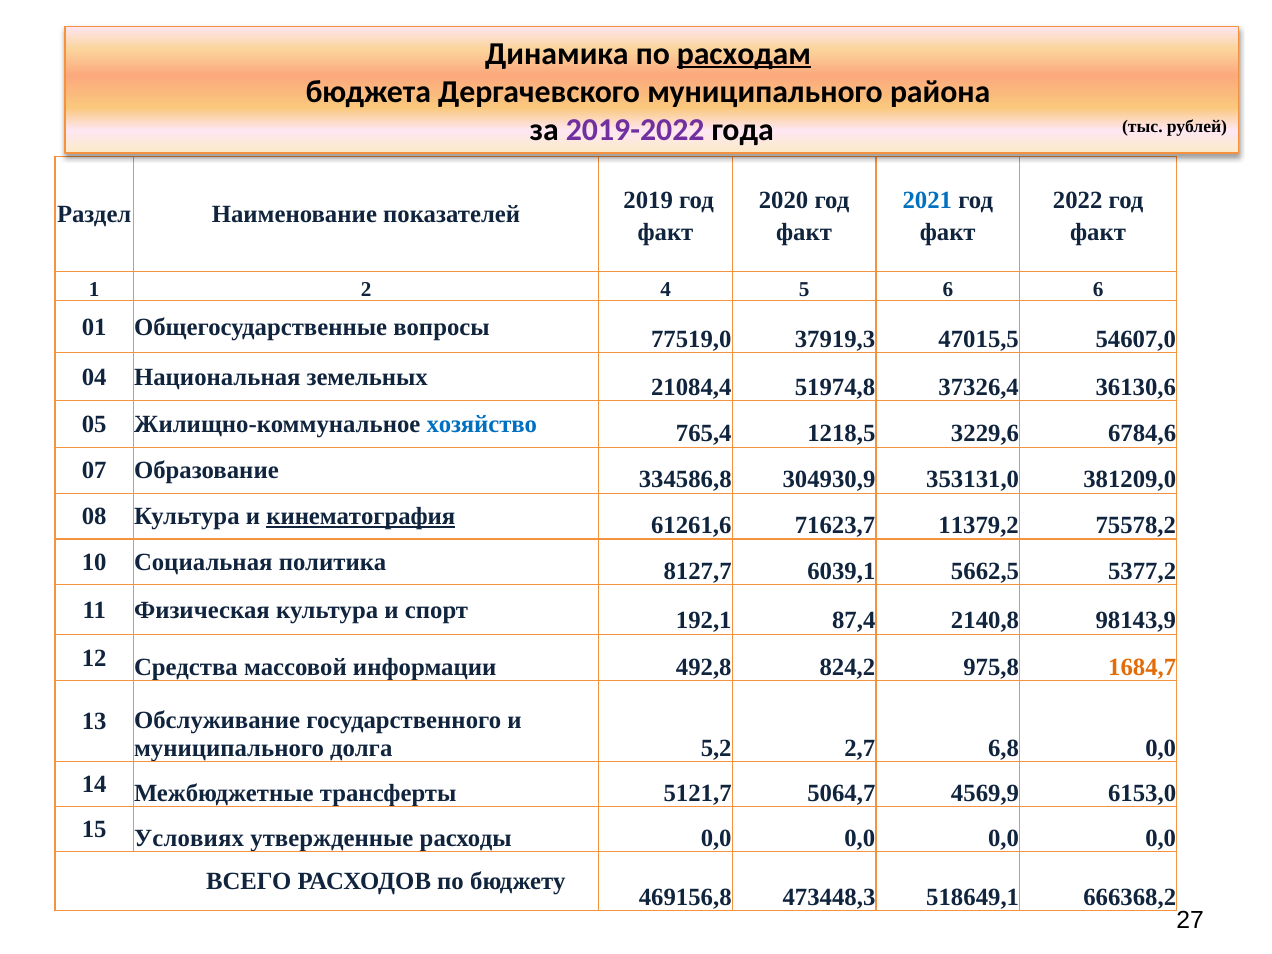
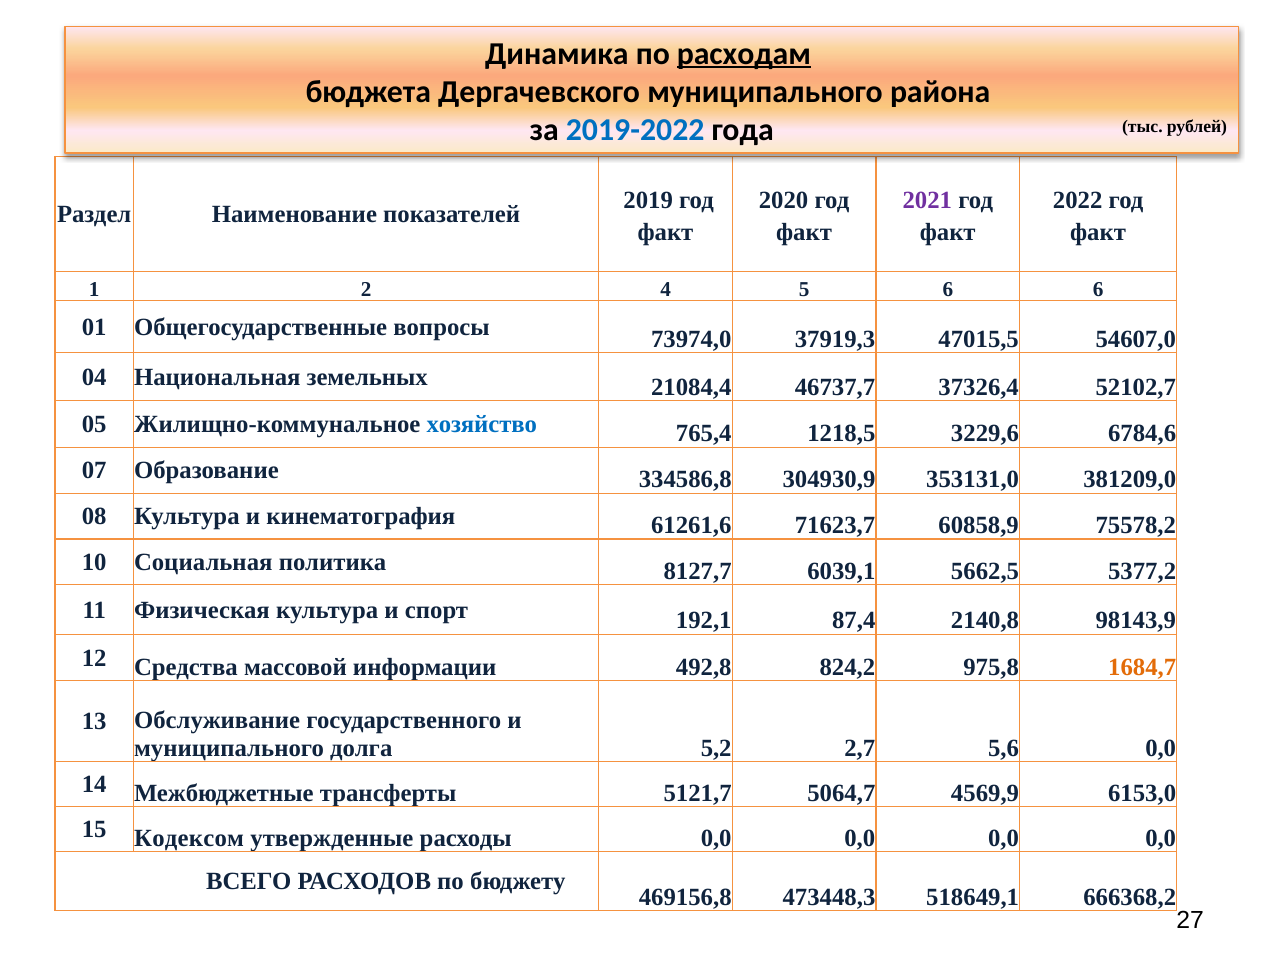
2019-2022 colour: purple -> blue
2021 colour: blue -> purple
77519,0: 77519,0 -> 73974,0
51974,8: 51974,8 -> 46737,7
36130,6: 36130,6 -> 52102,7
кинематография underline: present -> none
11379,2: 11379,2 -> 60858,9
6,8: 6,8 -> 5,6
Условиях: Условиях -> Кодексом
